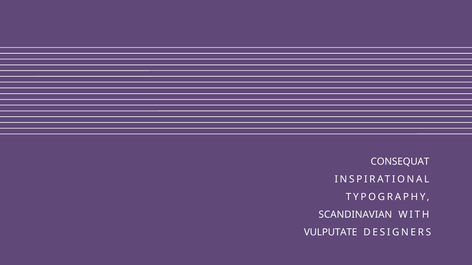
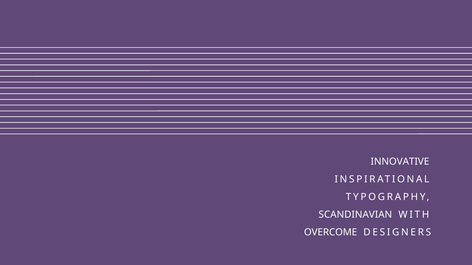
CONSEQUAT: CONSEQUAT -> INNOVATIVE
VULPUTATE: VULPUTATE -> OVERCOME
